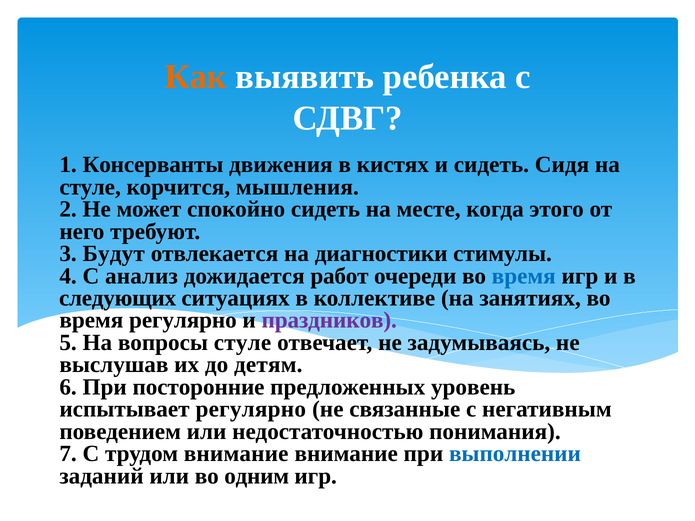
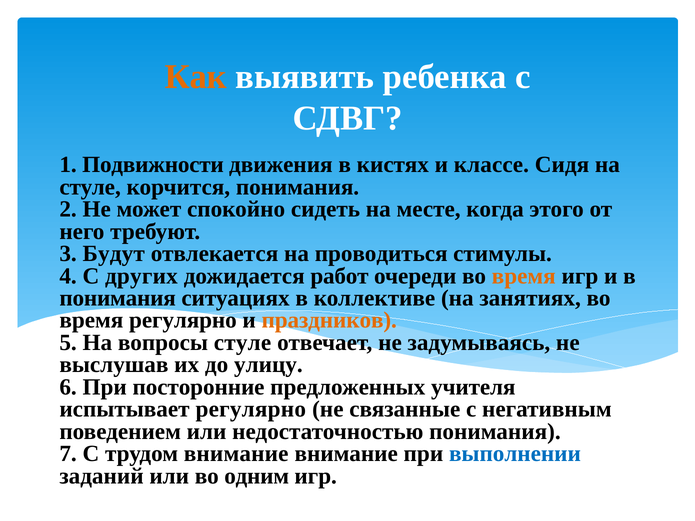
Консерванты: Консерванты -> Подвижности
и сидеть: сидеть -> классе
корчится мышления: мышления -> понимания
диагностики: диагностики -> проводиться
анализ: анализ -> других
время at (524, 276) colour: blue -> orange
следующих at (118, 298): следующих -> понимания
праздников colour: purple -> orange
детям: детям -> улицу
уровень: уровень -> учителя
